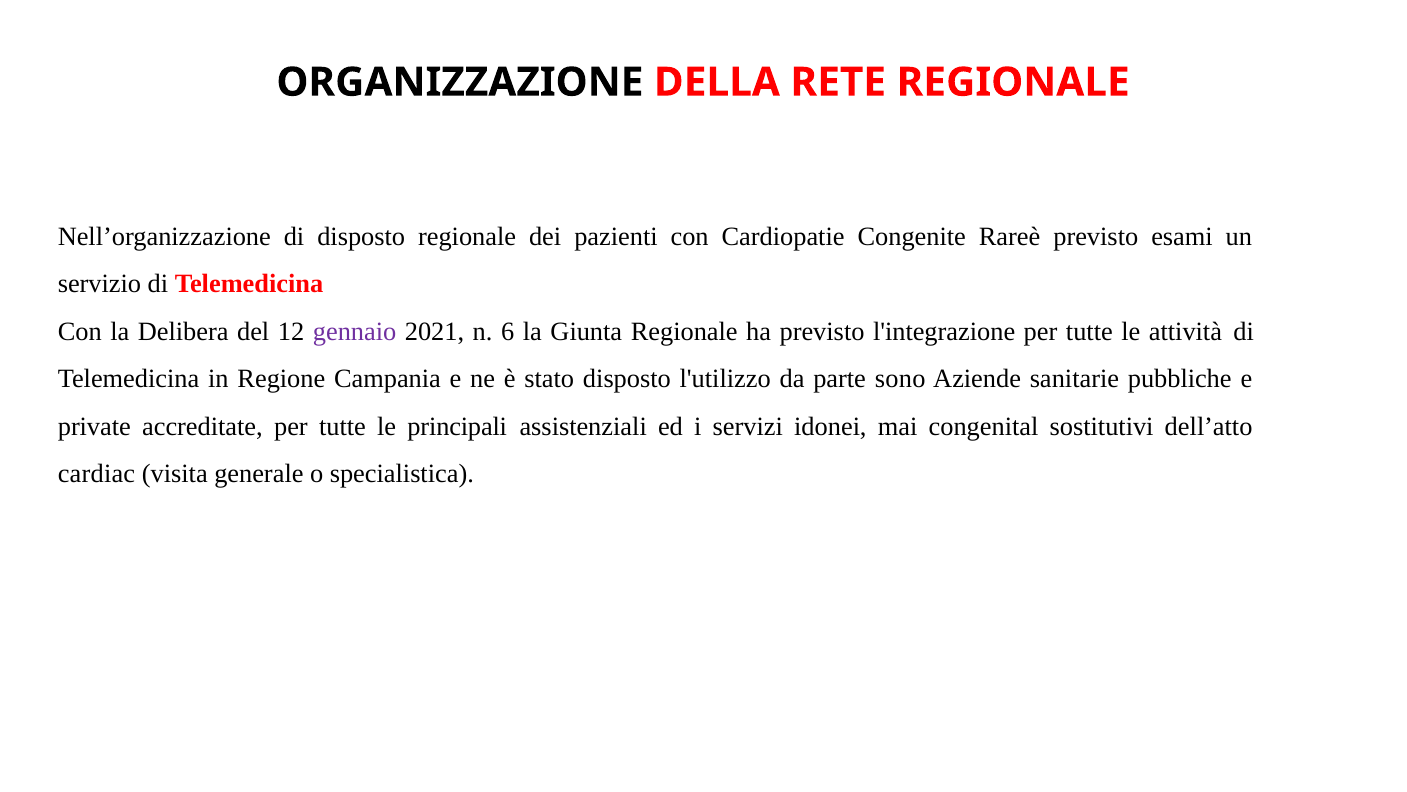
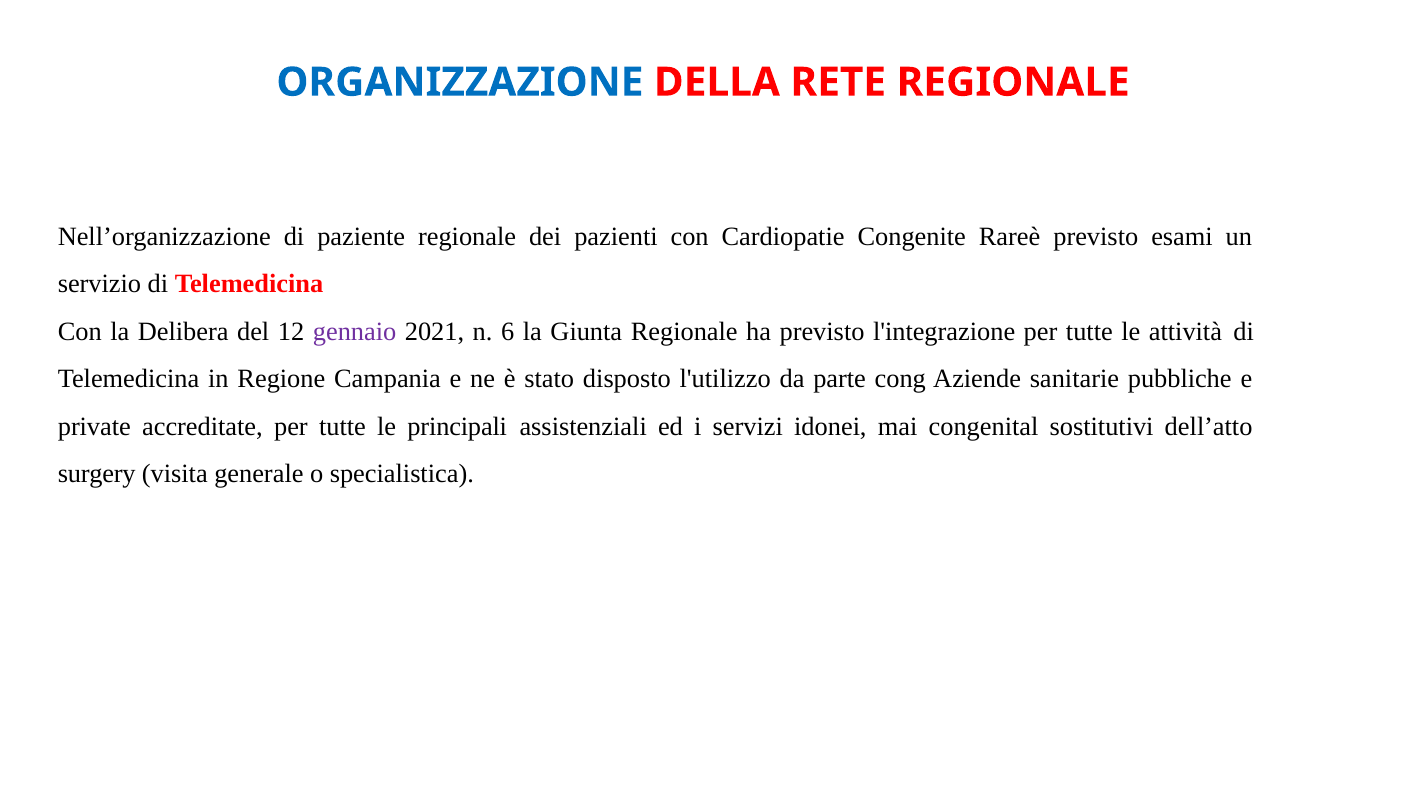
ORGANIZZAZIONE colour: black -> blue
di disposto: disposto -> paziente
sono: sono -> cong
cardiac: cardiac -> surgery
